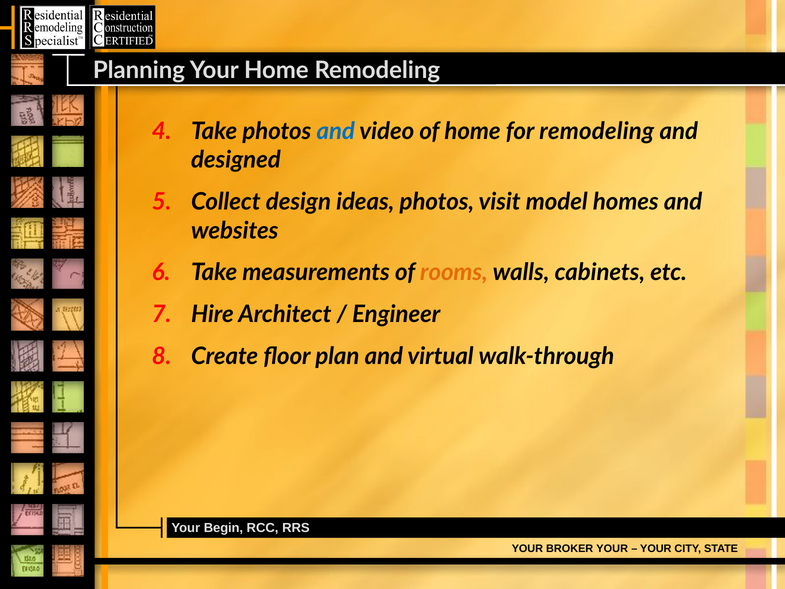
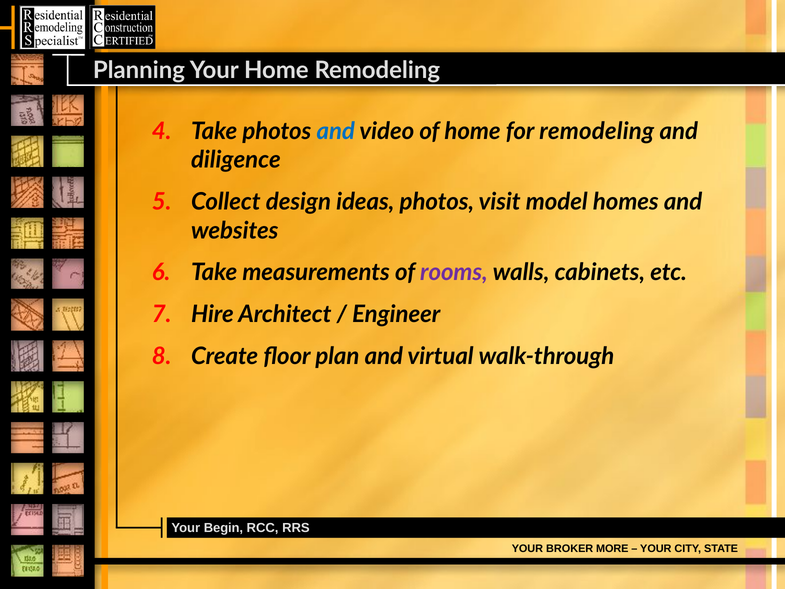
designed: designed -> diligence
rooms colour: orange -> purple
YOUR at (612, 548): YOUR -> MORE
